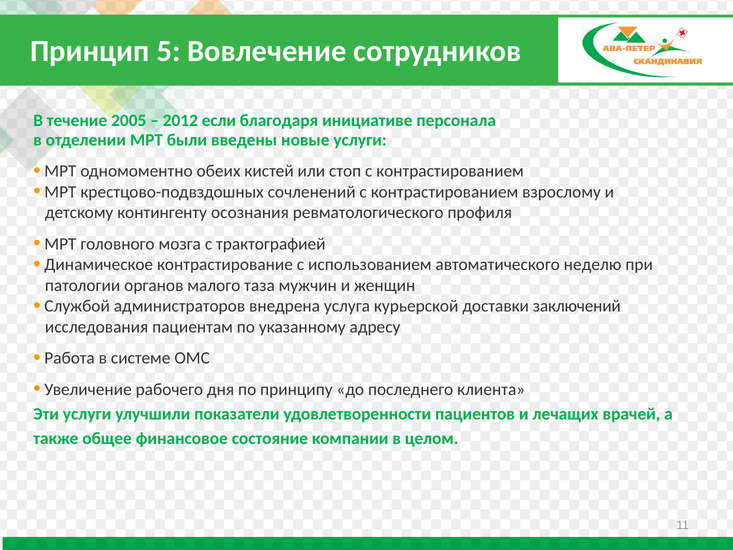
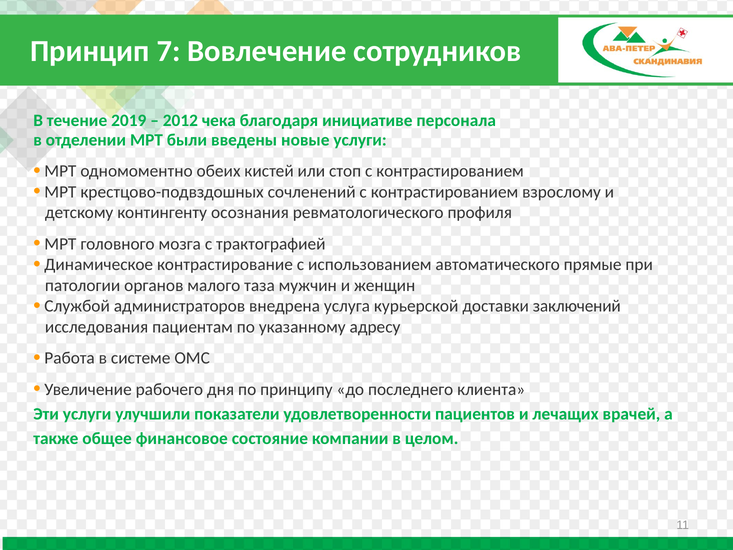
5: 5 -> 7
2005: 2005 -> 2019
если: если -> чека
неделю: неделю -> прямые
